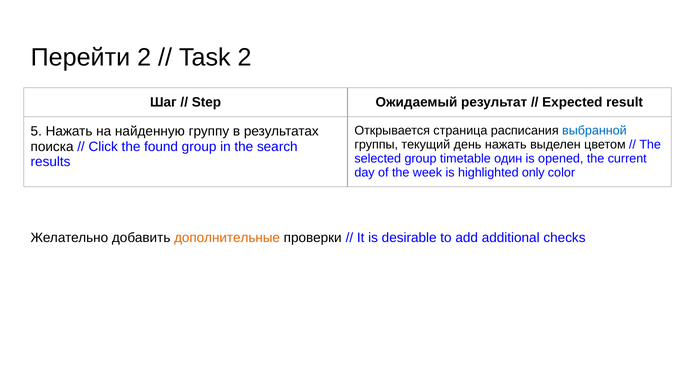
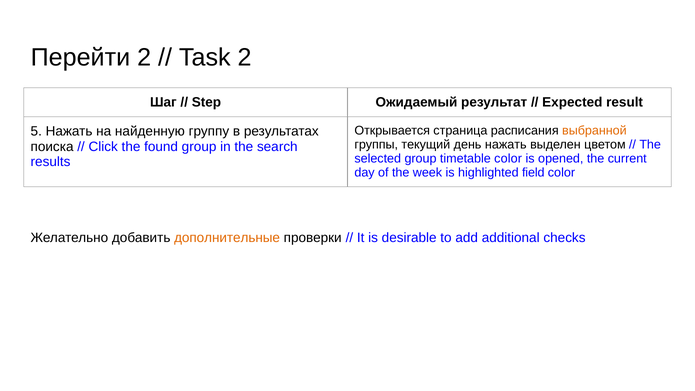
выбранной colour: blue -> orange
timetable один: один -> color
only: only -> field
